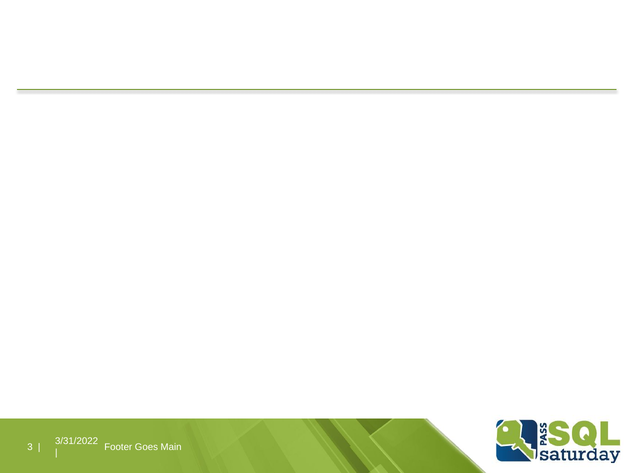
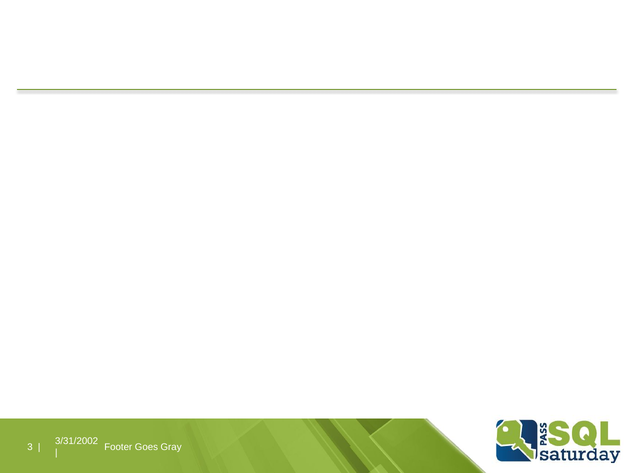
3/31/2022: 3/31/2022 -> 3/31/2002
Main: Main -> Gray
